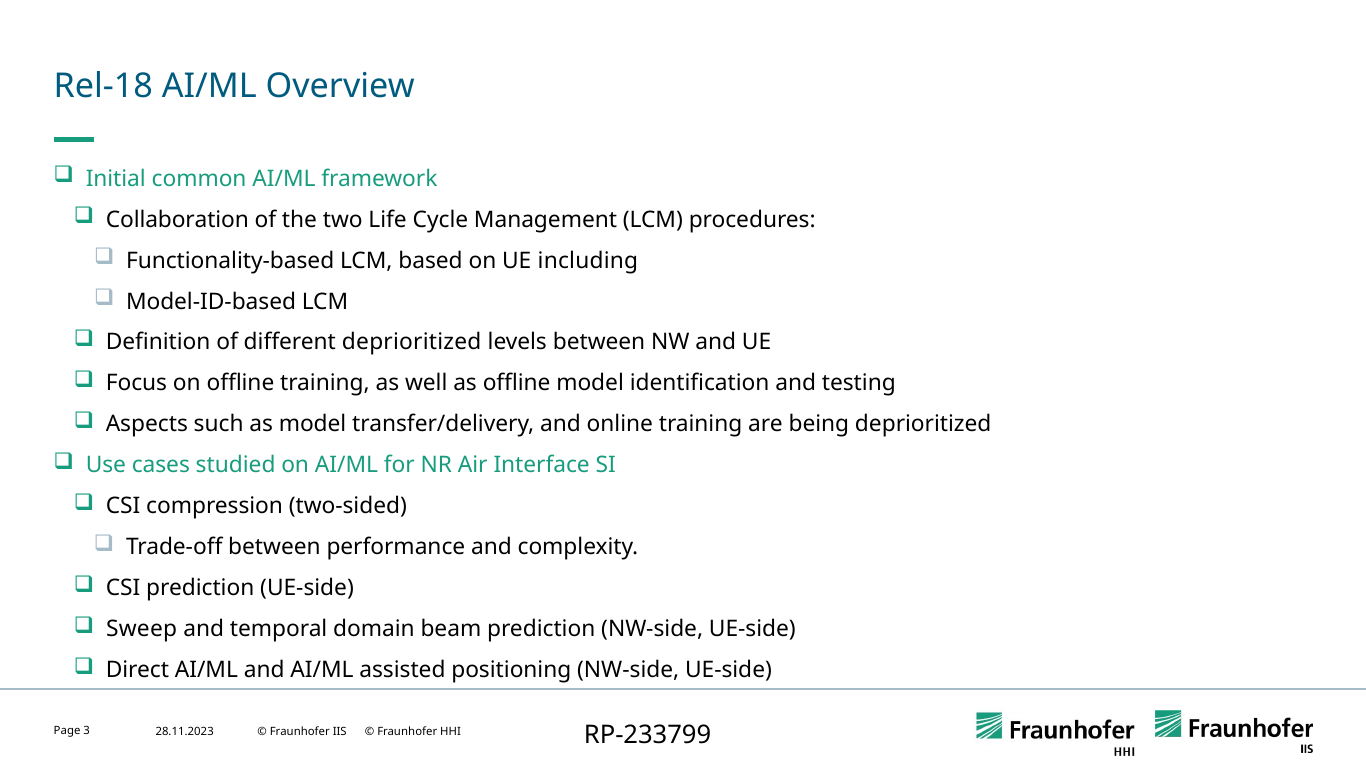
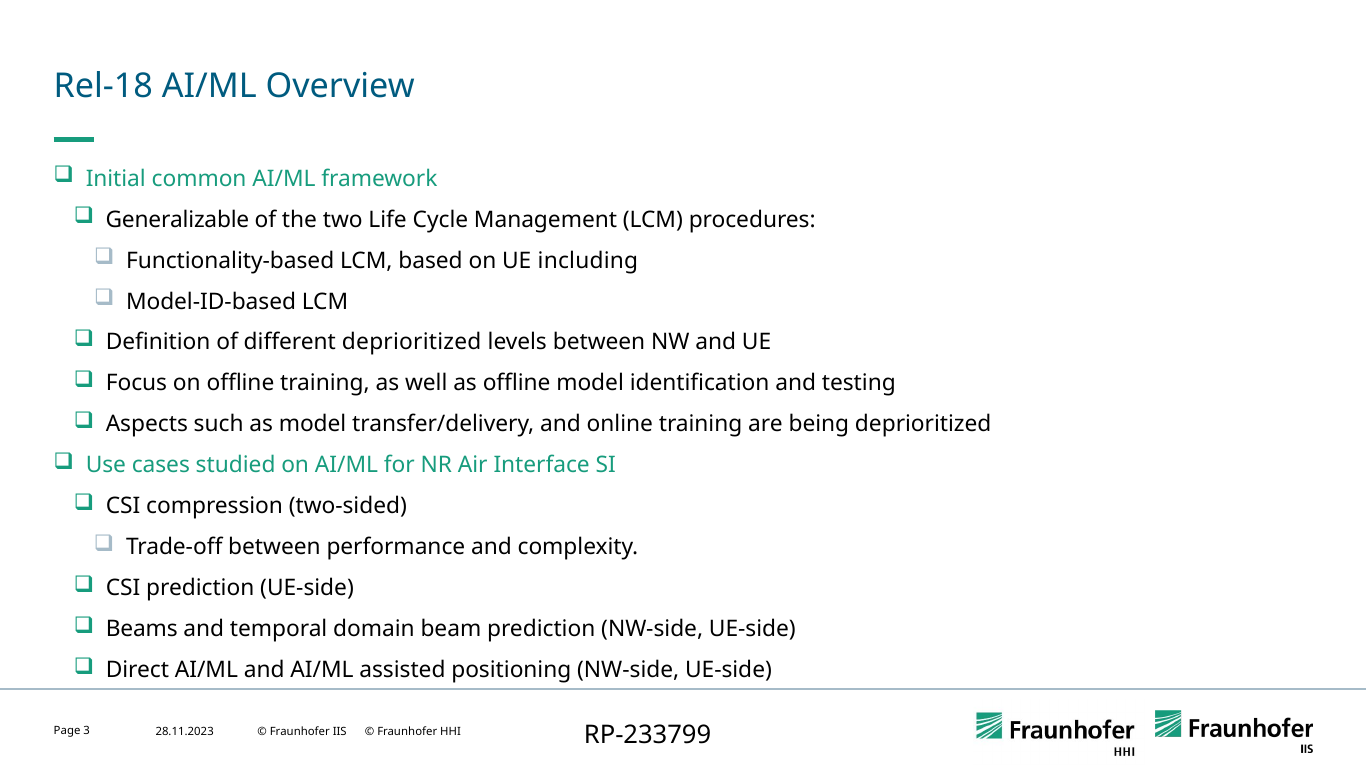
Collaboration: Collaboration -> Generalizable
Sweep: Sweep -> Beams
